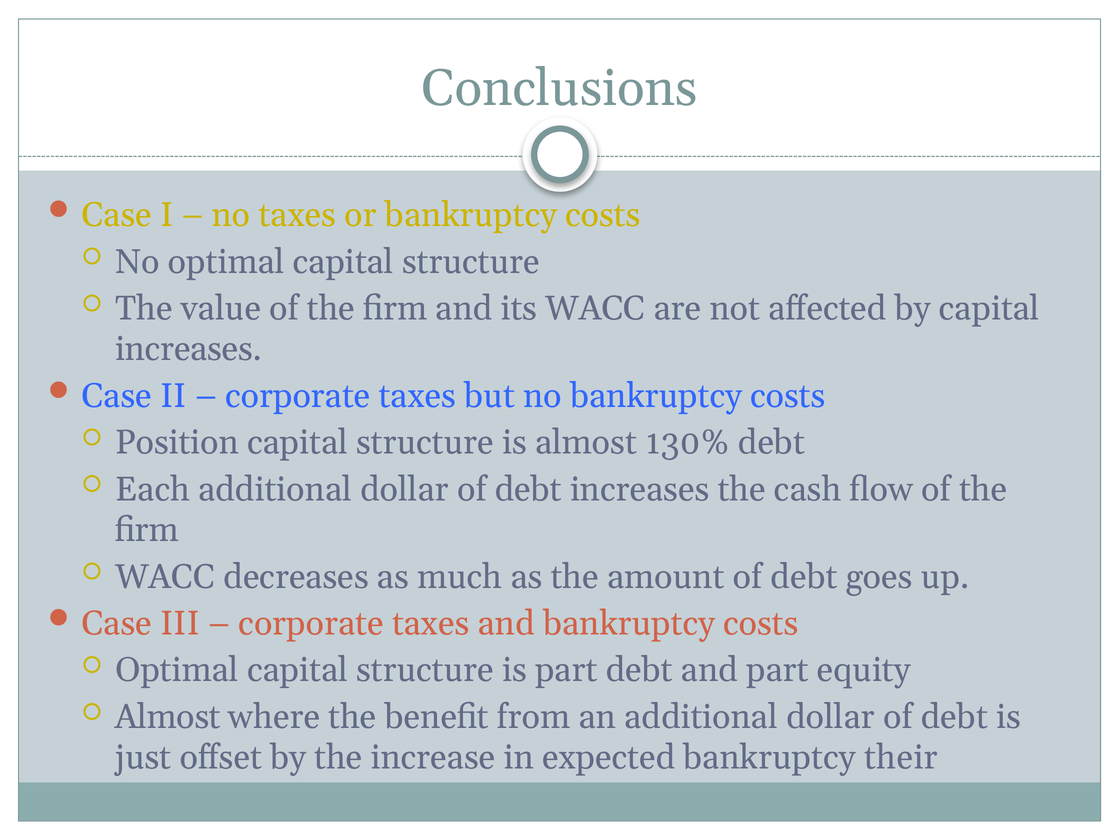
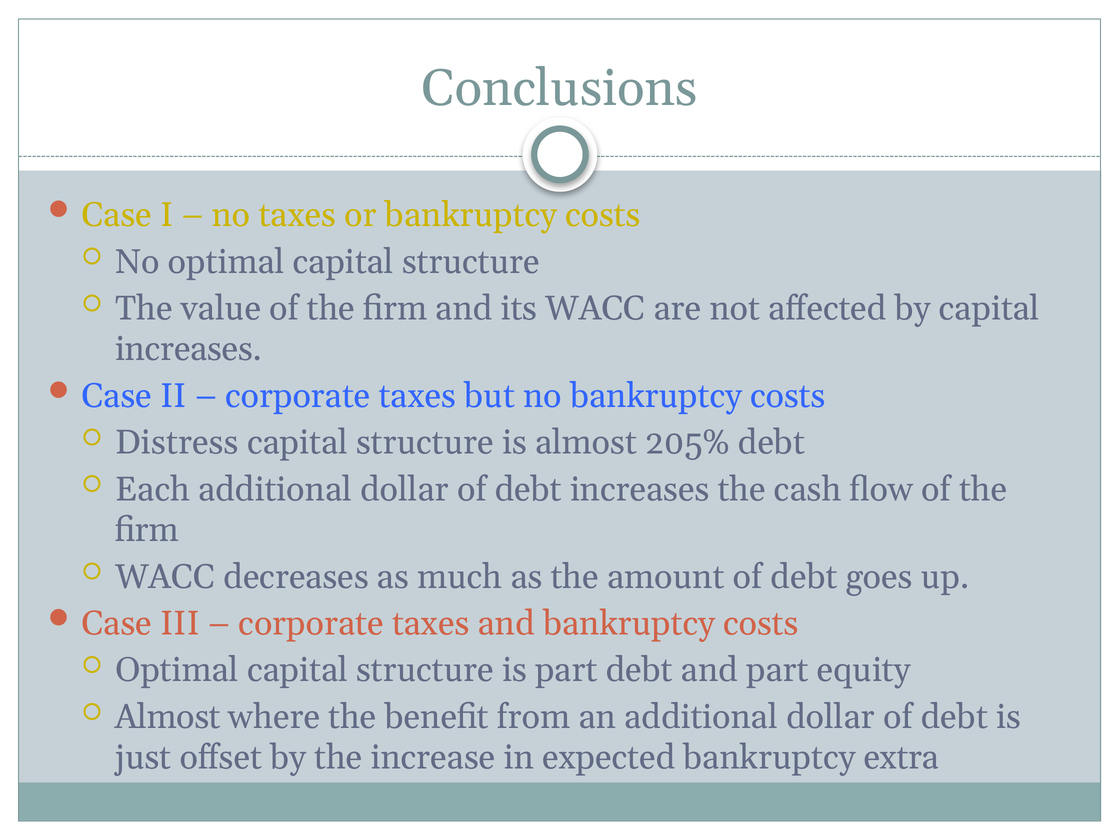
Position: Position -> Distress
130%: 130% -> 205%
their: their -> extra
